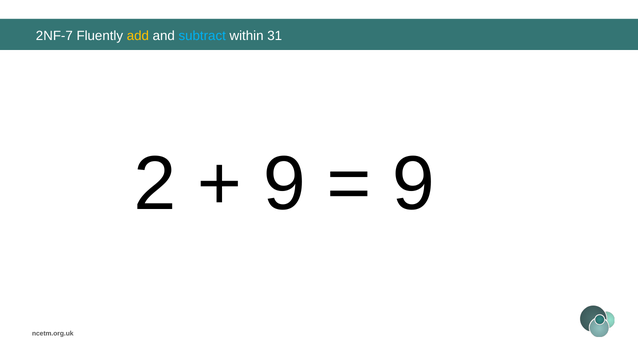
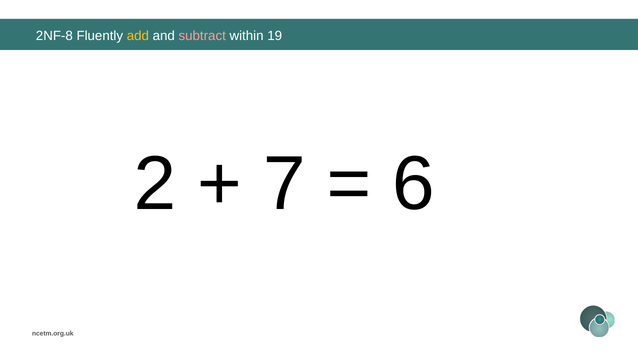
2NF-7: 2NF-7 -> 2NF-8
subtract colour: light blue -> pink
31: 31 -> 19
9 at (284, 184): 9 -> 7
9 at (413, 184): 9 -> 6
